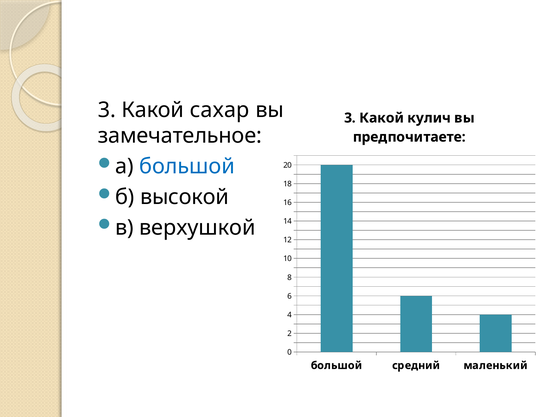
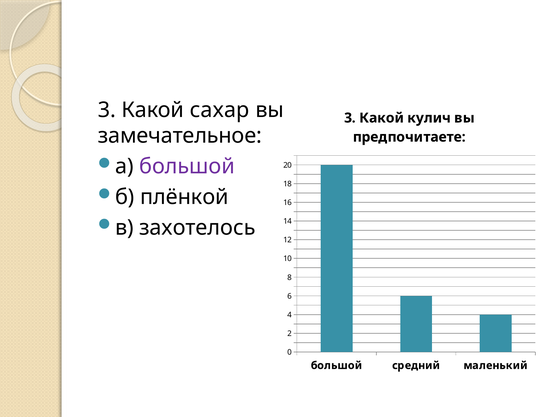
большой at (187, 166) colour: blue -> purple
высокой: высокой -> плёнкой
верхушкой: верхушкой -> захотелось
